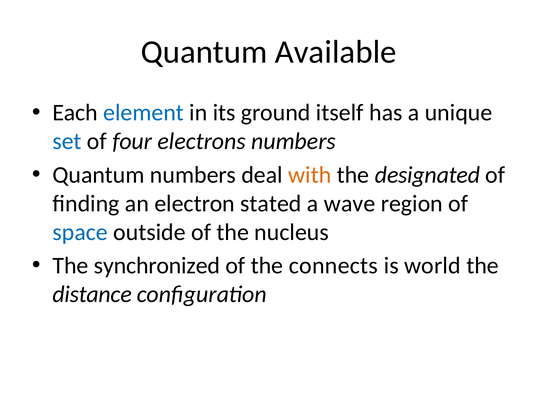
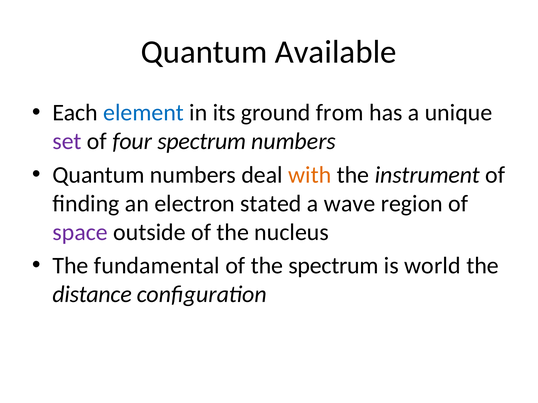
itself: itself -> from
set colour: blue -> purple
four electrons: electrons -> spectrum
designated: designated -> instrument
space colour: blue -> purple
synchronized: synchronized -> fundamental
the connects: connects -> spectrum
